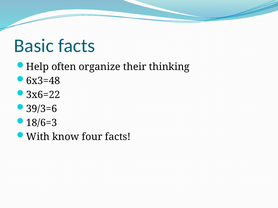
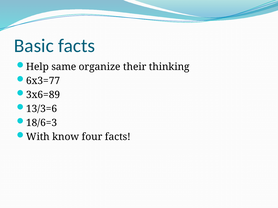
often: often -> same
6x3=48: 6x3=48 -> 6x3=77
3x6=22: 3x6=22 -> 3x6=89
39/3=6: 39/3=6 -> 13/3=6
